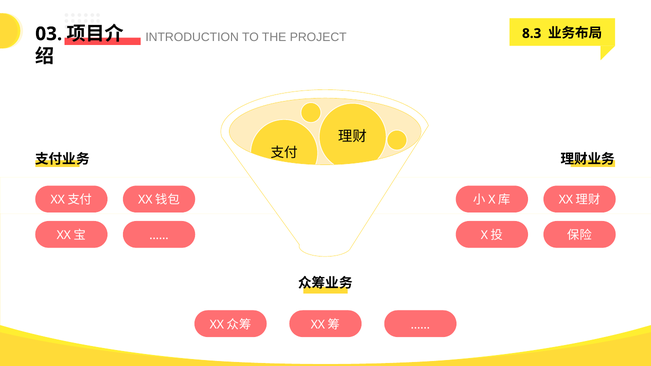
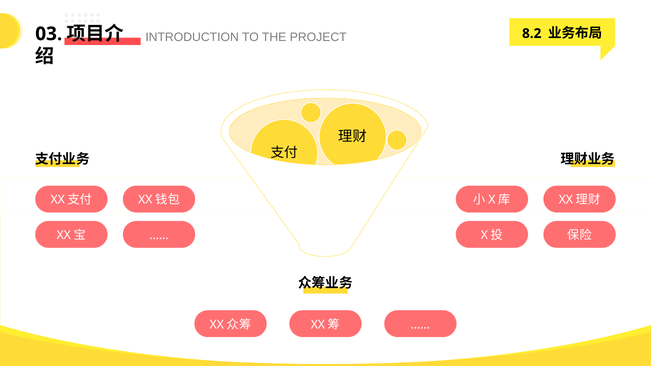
8.3: 8.3 -> 8.2
